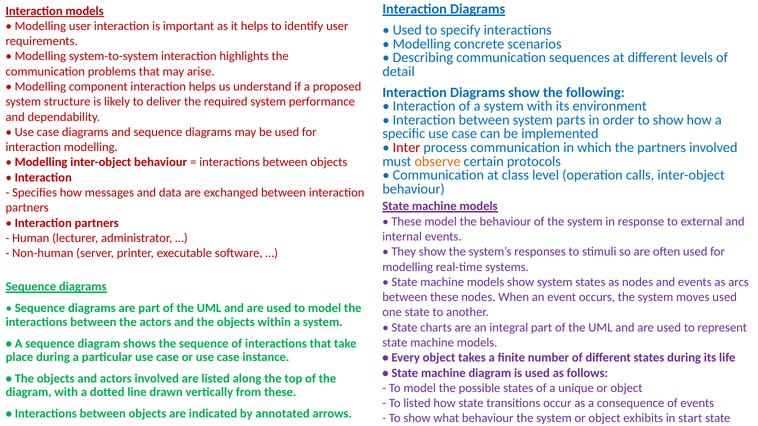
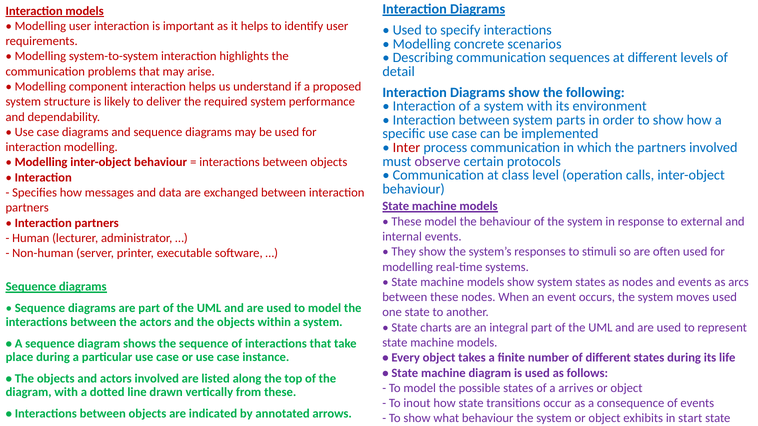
observe colour: orange -> purple
unique: unique -> arrives
To listed: listed -> inout
